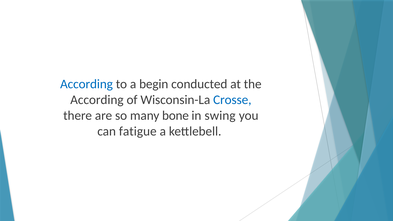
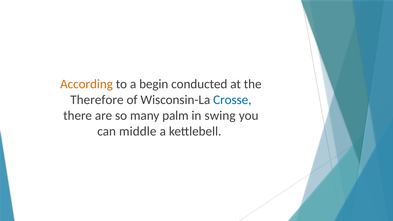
According at (87, 84) colour: blue -> orange
According at (97, 100): According -> Therefore
bone: bone -> palm
fatigue: fatigue -> middle
